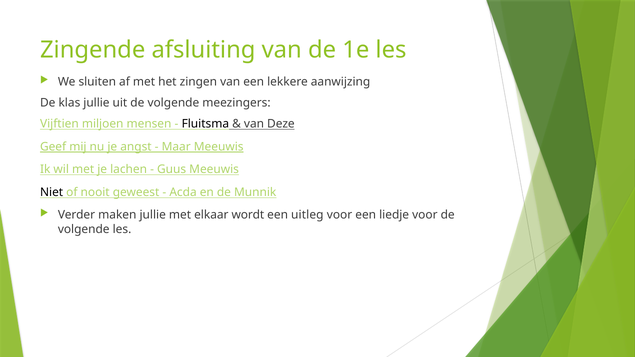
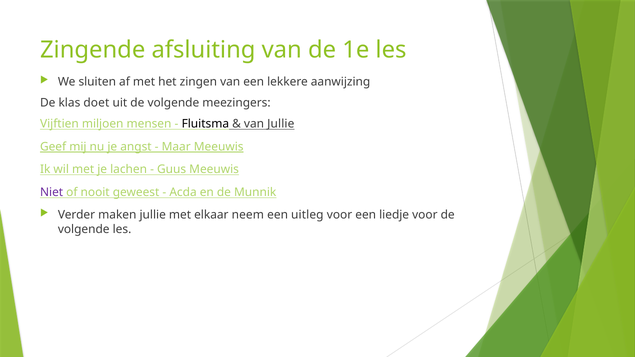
klas jullie: jullie -> doet
van Deze: Deze -> Jullie
Niet colour: black -> purple
wordt: wordt -> neem
